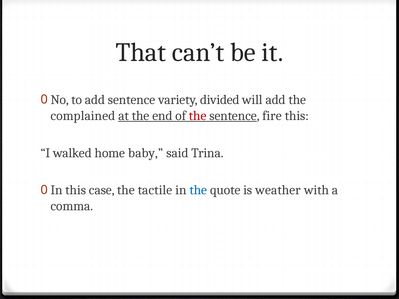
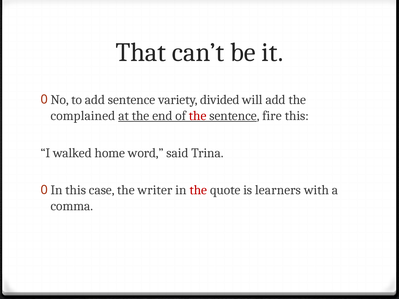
baby: baby -> word
tactile: tactile -> writer
the at (198, 190) colour: blue -> red
weather: weather -> learners
